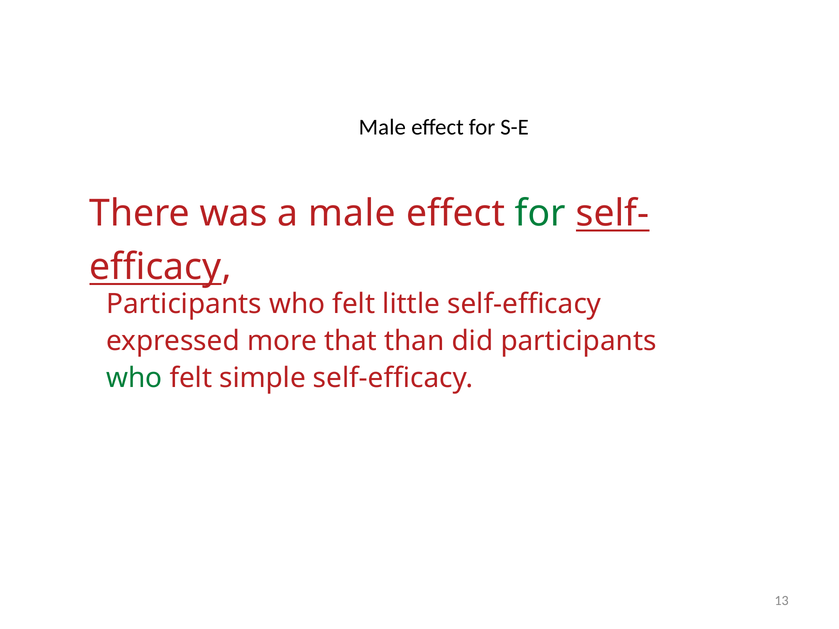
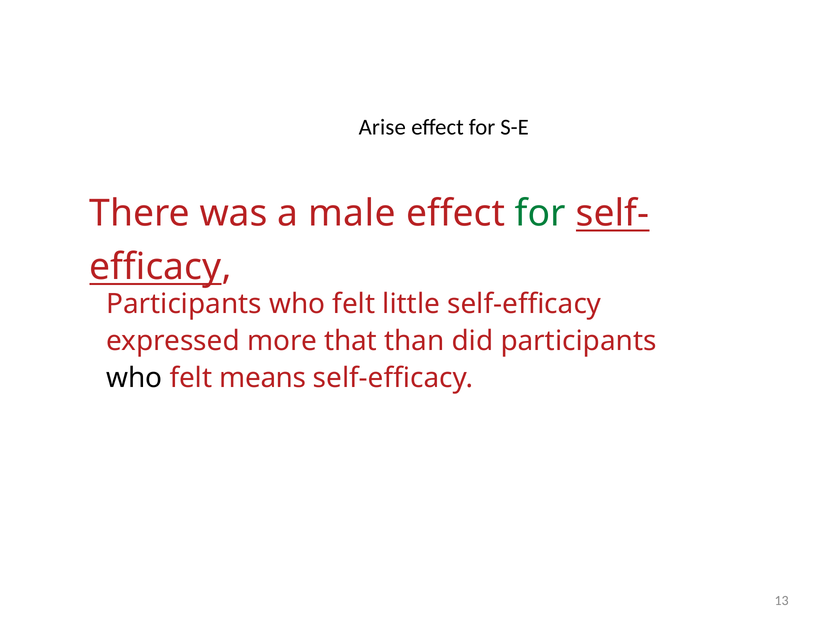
Male at (382, 128): Male -> Arise
who at (134, 378) colour: green -> black
simple: simple -> means
